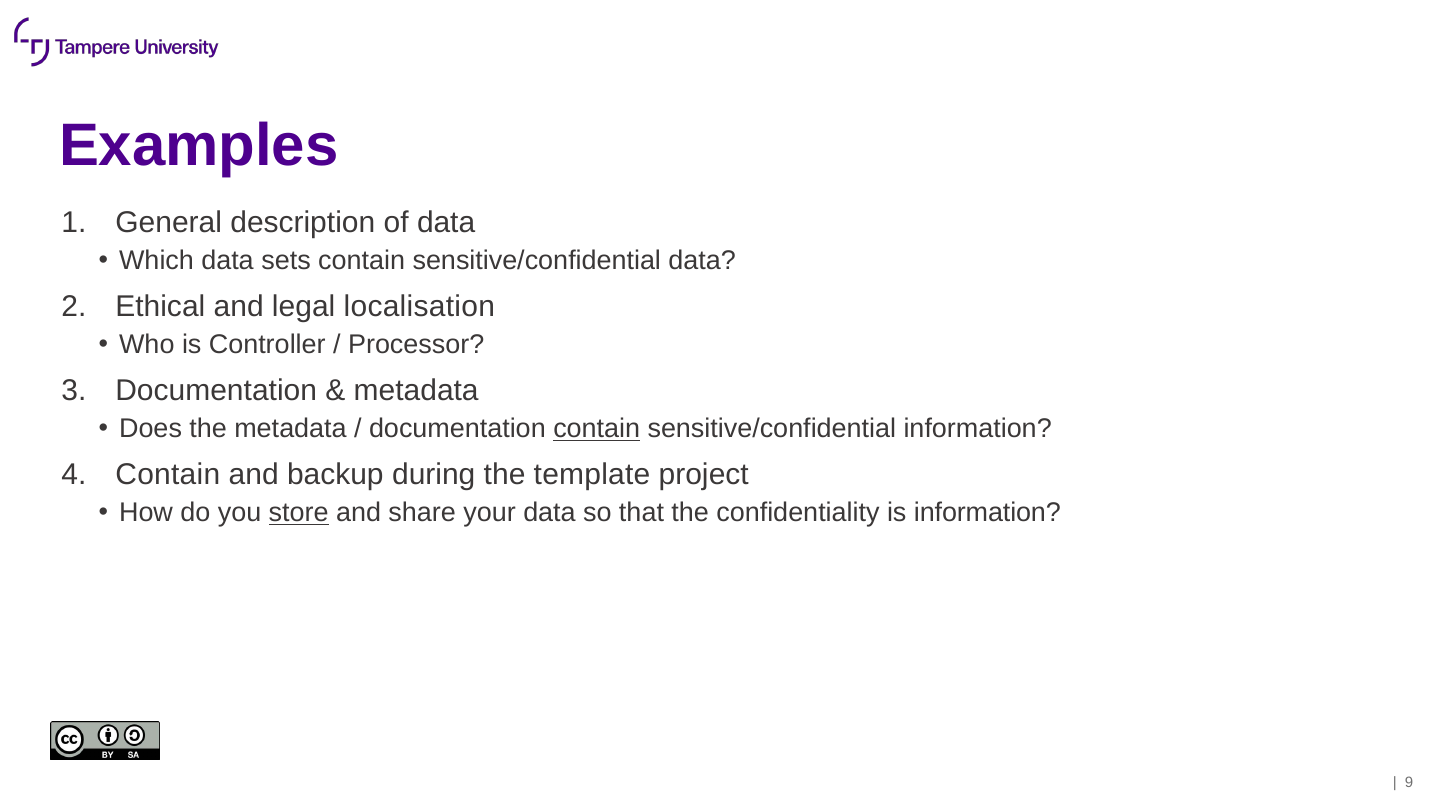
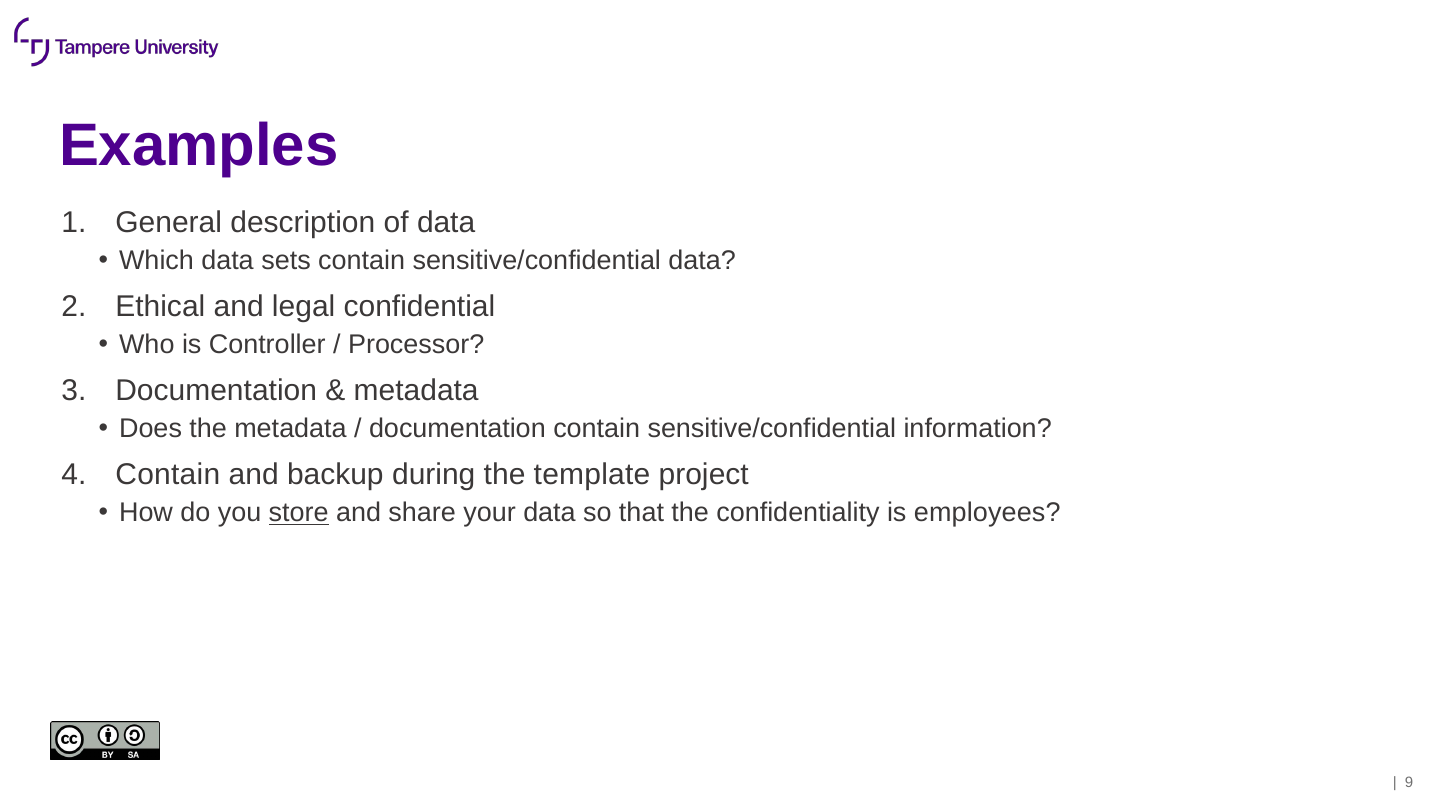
localisation: localisation -> confidential
contain at (597, 429) underline: present -> none
is information: information -> employees
